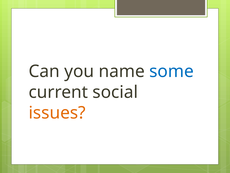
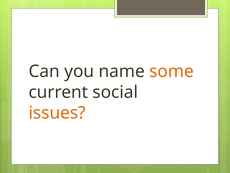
some colour: blue -> orange
